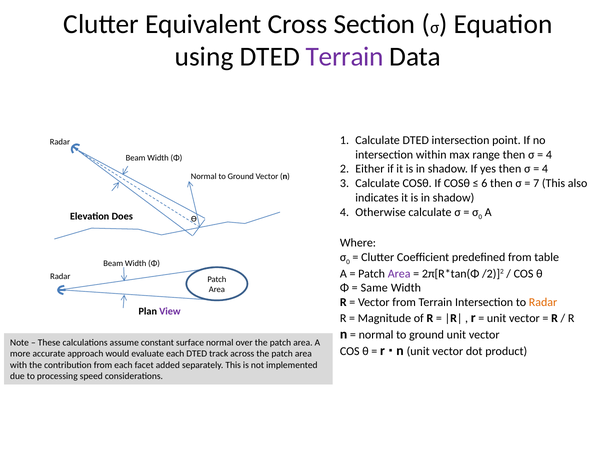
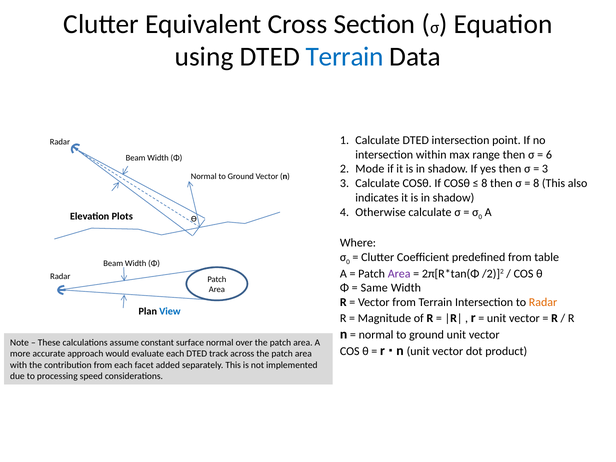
Terrain at (345, 57) colour: purple -> blue
4 at (549, 155): 4 -> 6
Either: Either -> Mode
4 at (545, 169): 4 -> 3
6 at (484, 183): 6 -> 8
7 at (536, 183): 7 -> 8
Does: Does -> Plots
View colour: purple -> blue
